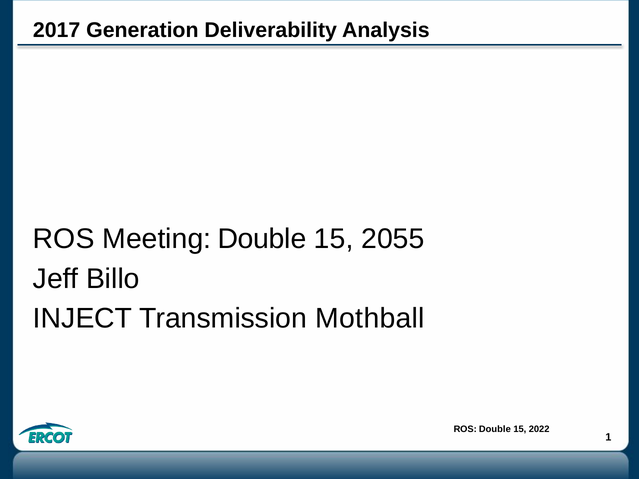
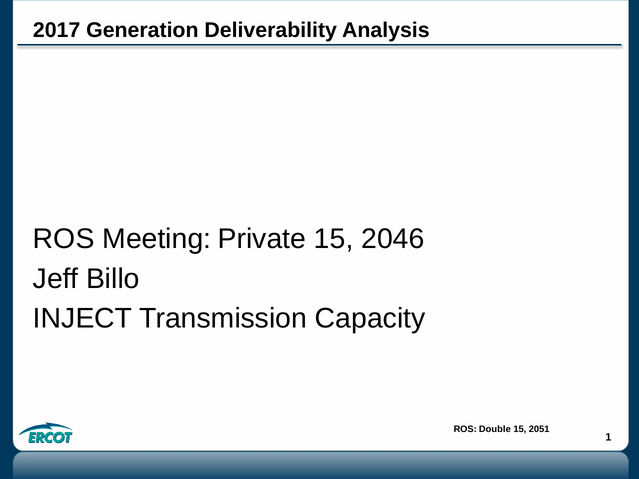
Meeting Double: Double -> Private
2055: 2055 -> 2046
Mothball: Mothball -> Capacity
2022: 2022 -> 2051
